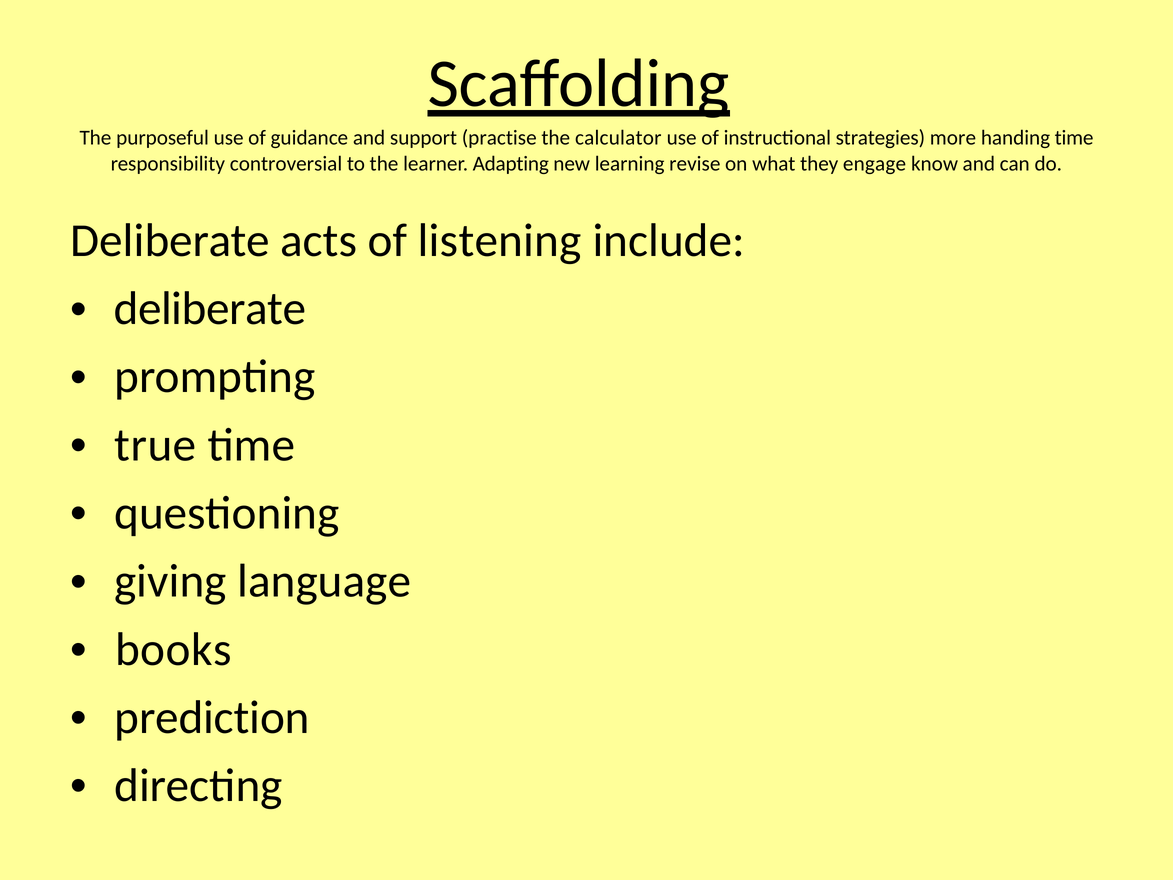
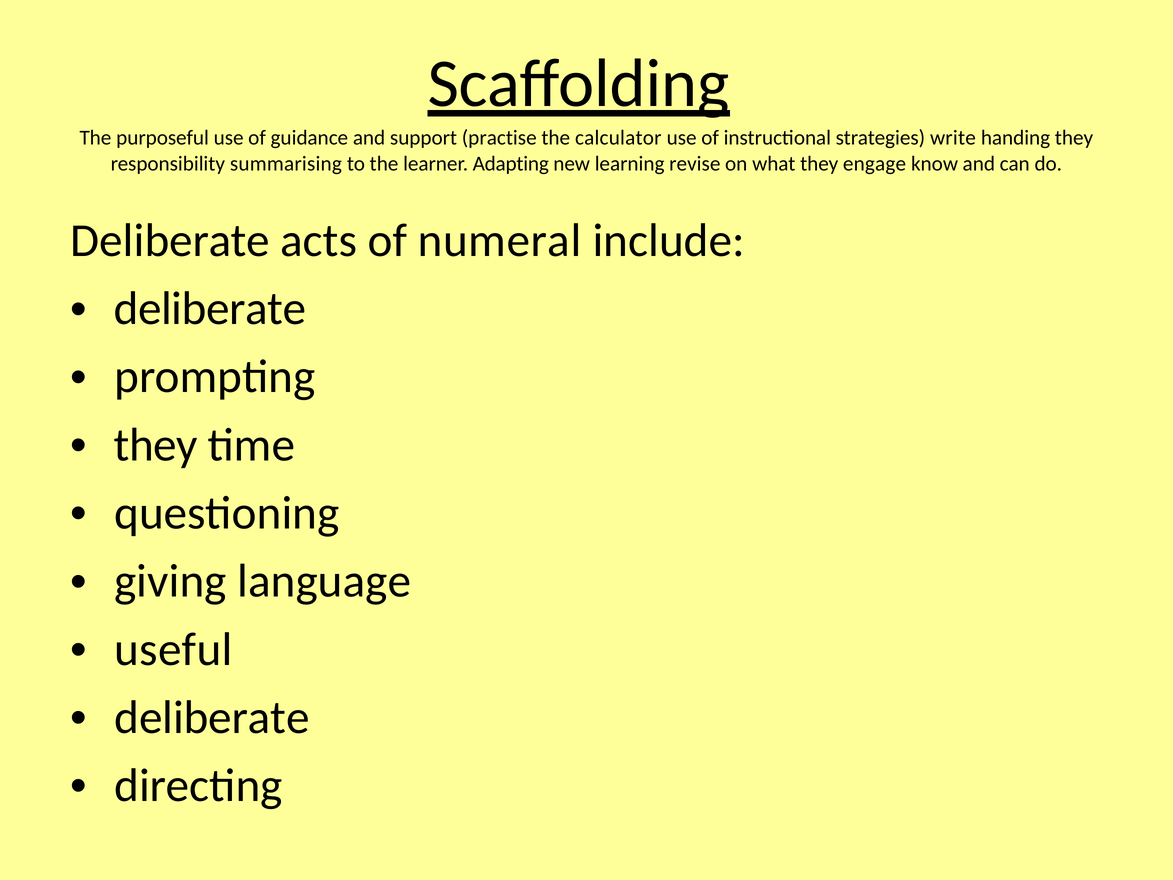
more: more -> write
handing time: time -> they
controversial: controversial -> summarising
listening: listening -> numeral
true at (155, 445): true -> they
books: books -> useful
prediction at (212, 717): prediction -> deliberate
